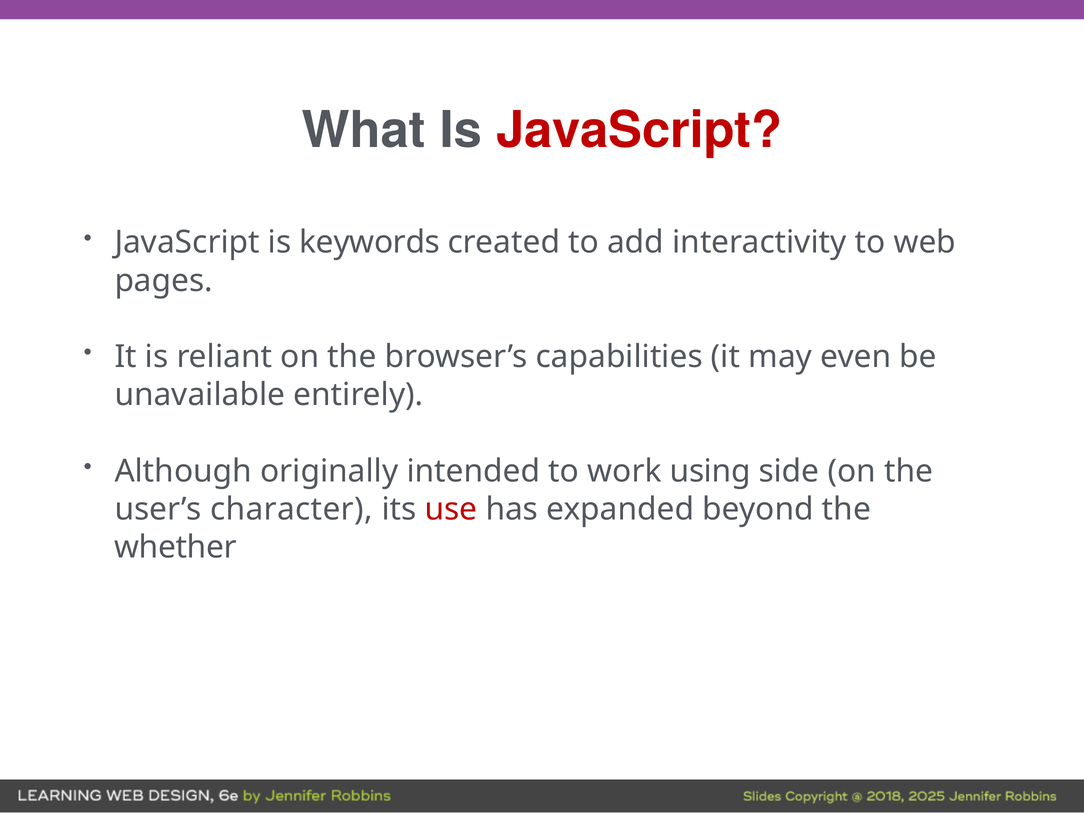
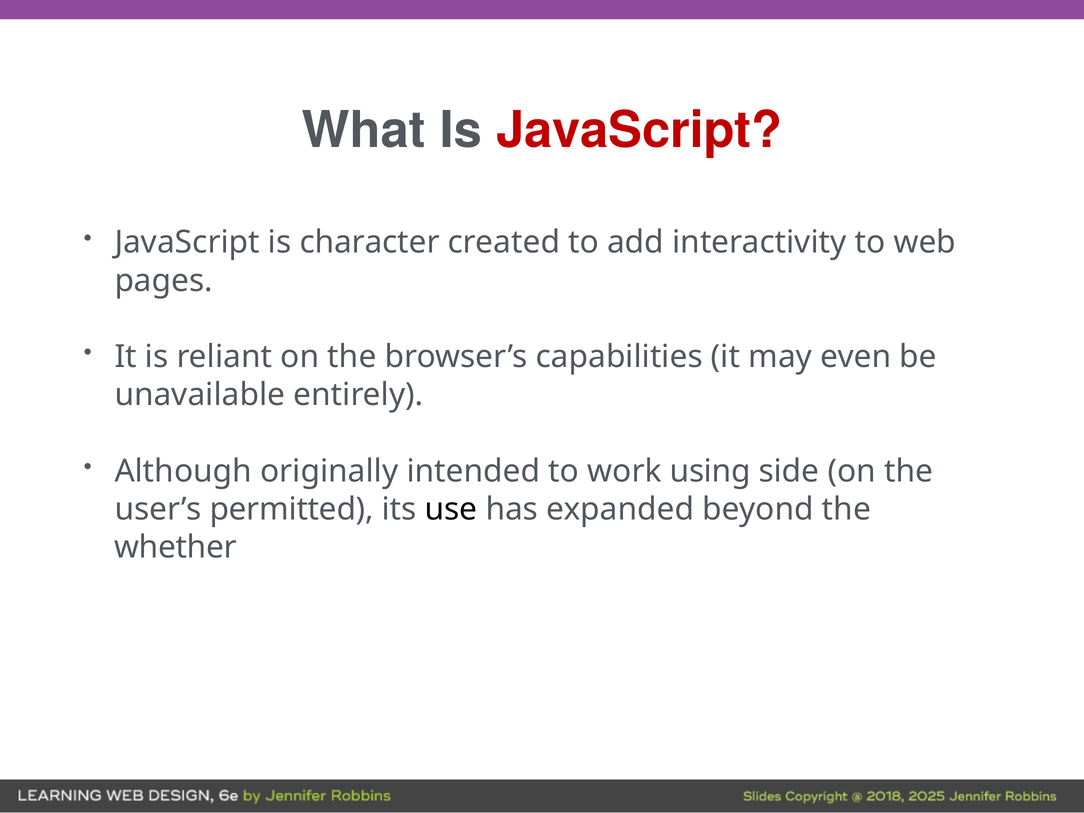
keywords: keywords -> character
character: character -> permitted
use colour: red -> black
